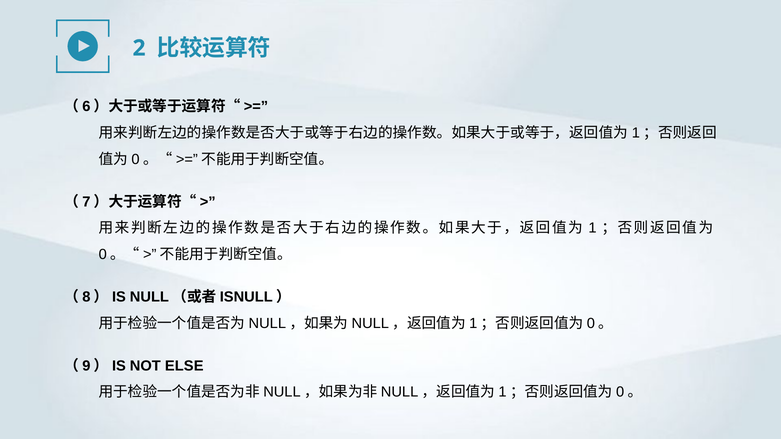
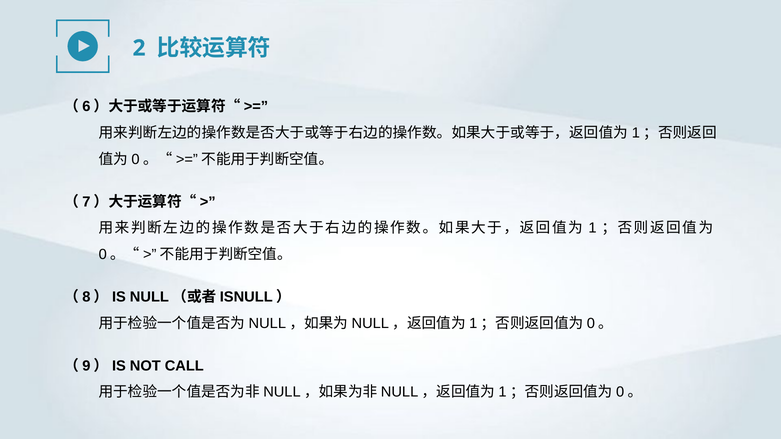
ELSE: ELSE -> CALL
